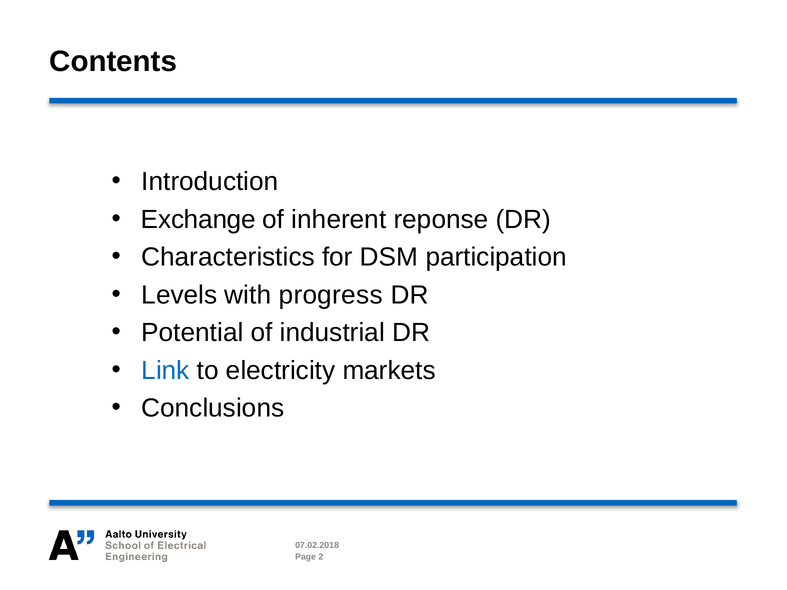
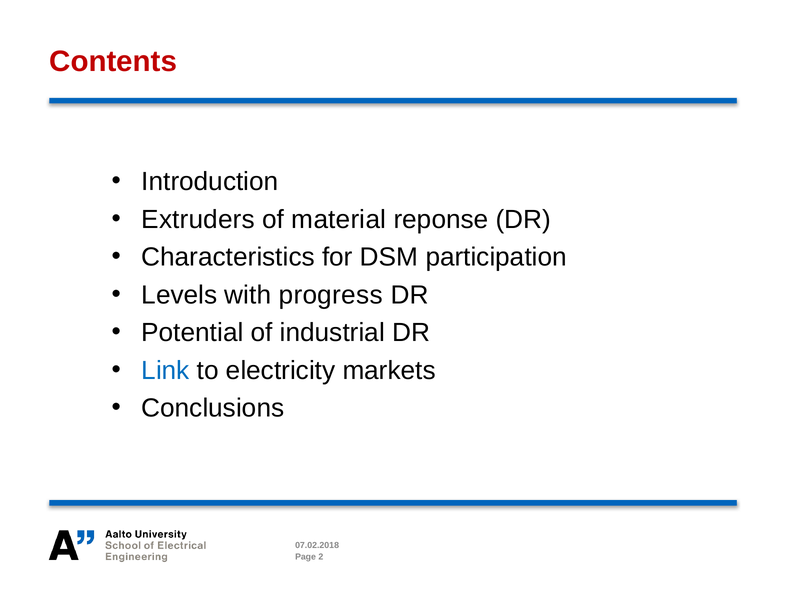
Contents colour: black -> red
Exchange: Exchange -> Extruders
inherent: inherent -> material
